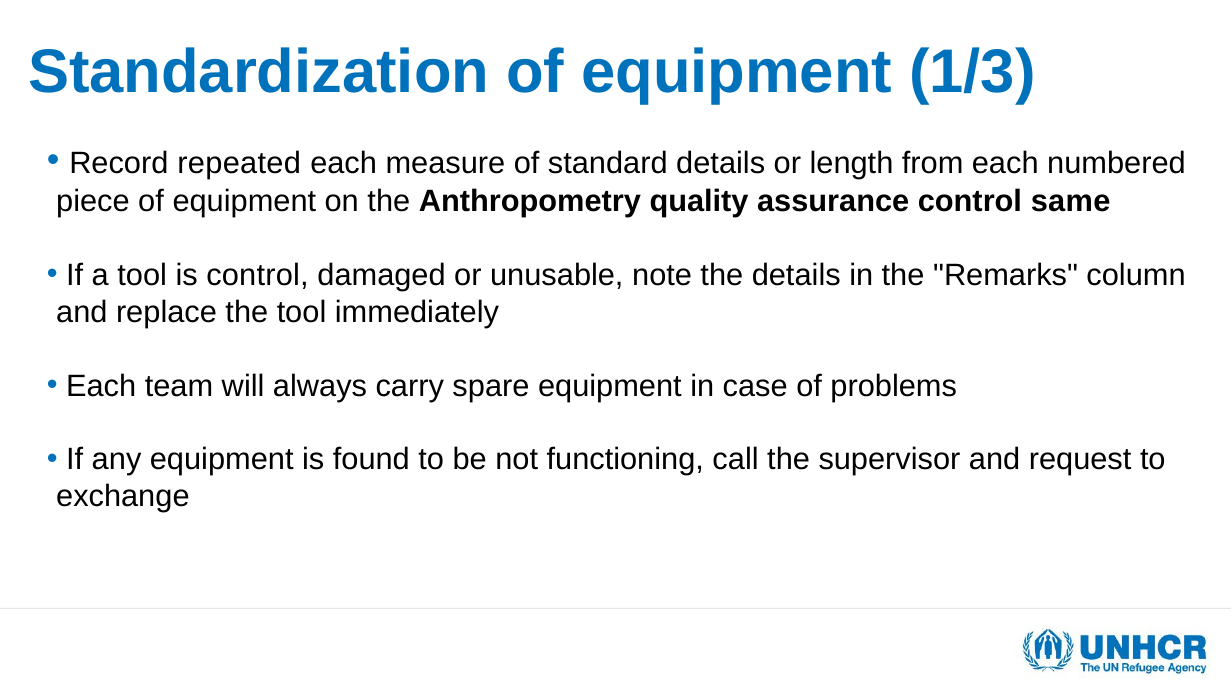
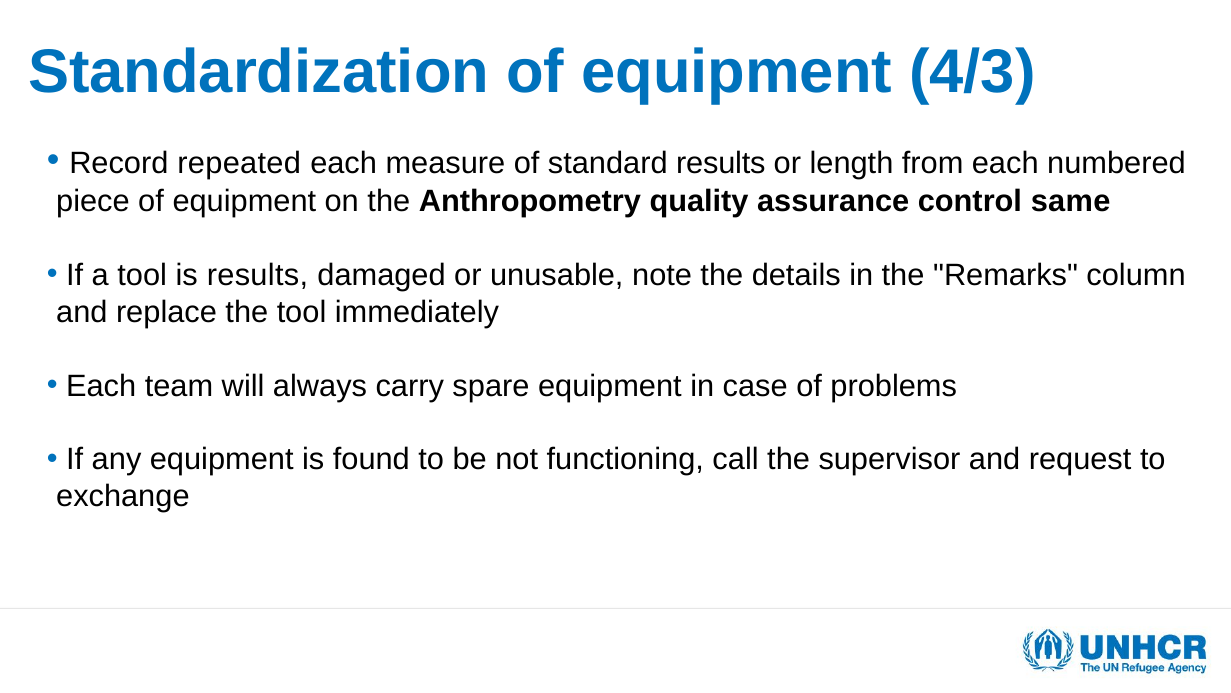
1/3: 1/3 -> 4/3
standard details: details -> results
is control: control -> results
